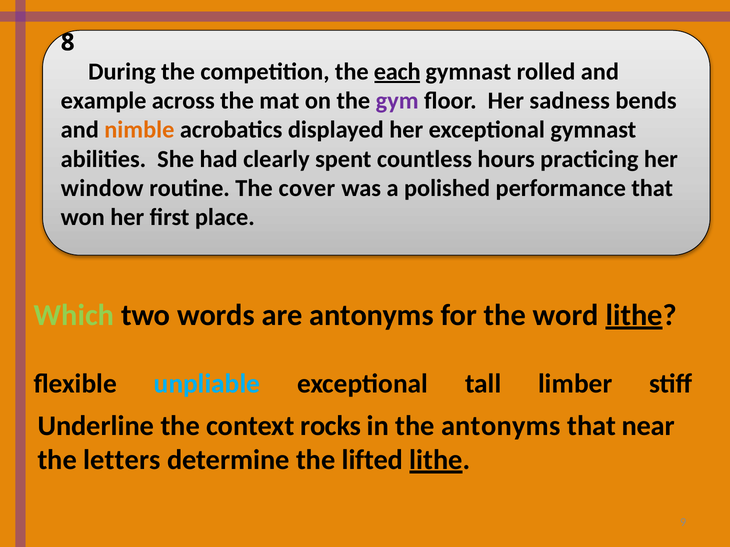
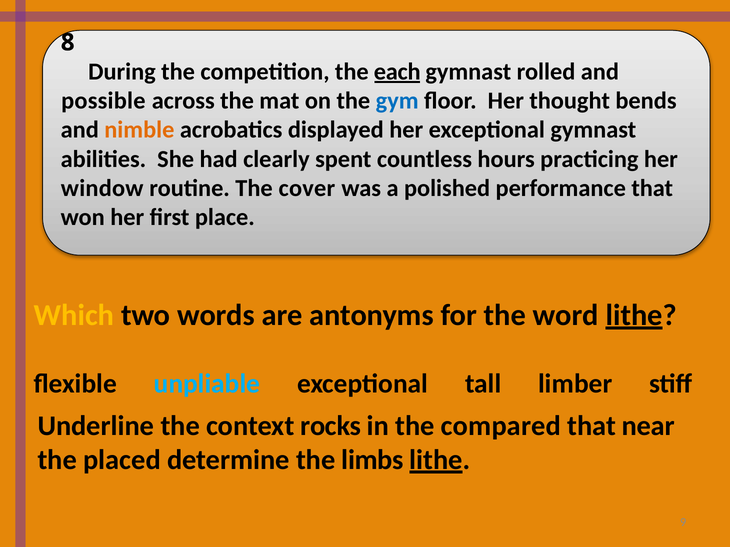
example: example -> possible
gym colour: purple -> blue
sadness: sadness -> thought
Which colour: light green -> yellow
the antonyms: antonyms -> compared
letters: letters -> placed
lifted: lifted -> limbs
